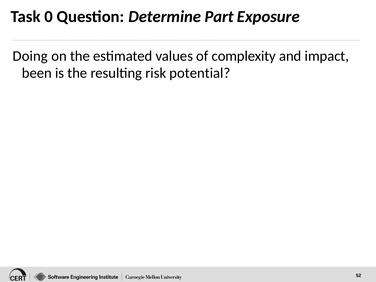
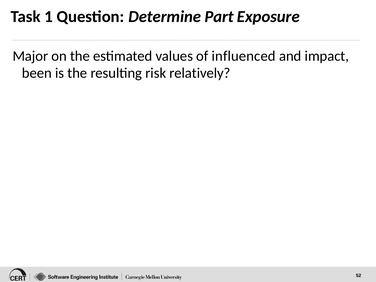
0: 0 -> 1
Doing: Doing -> Major
complexity: complexity -> influenced
potential: potential -> relatively
